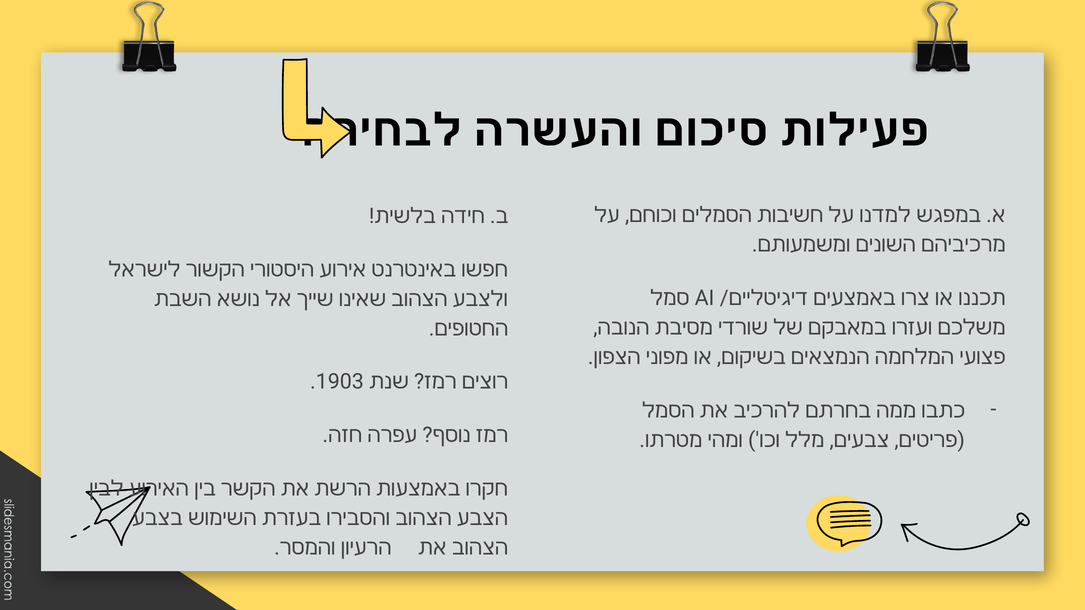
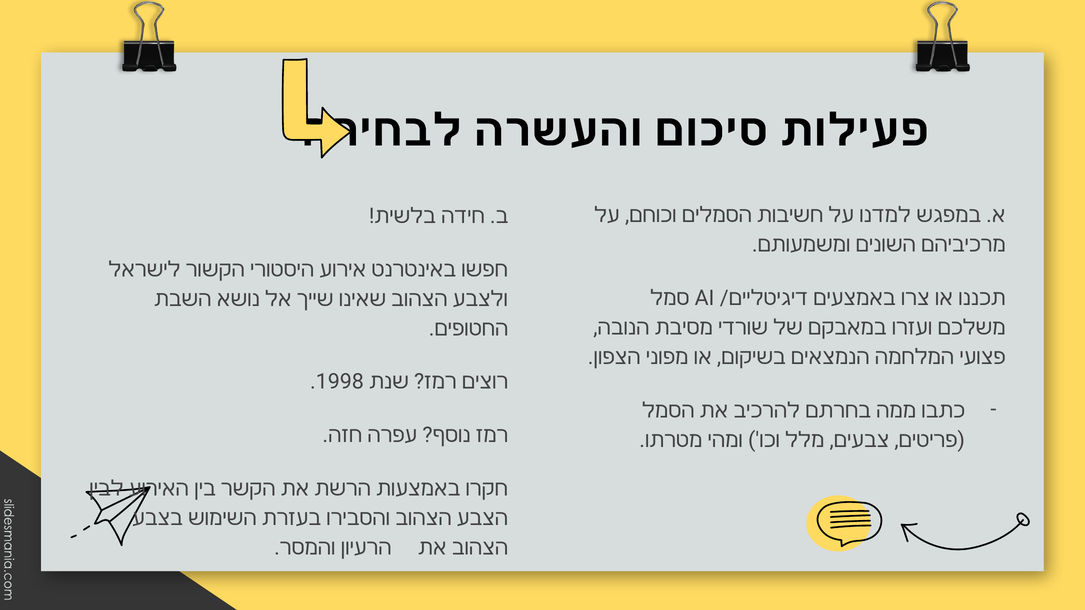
1903: 1903 -> 1998
